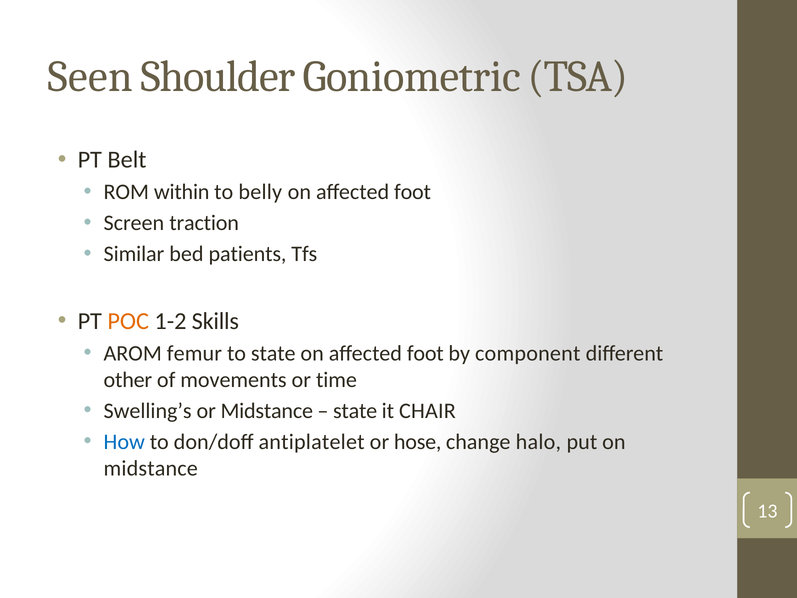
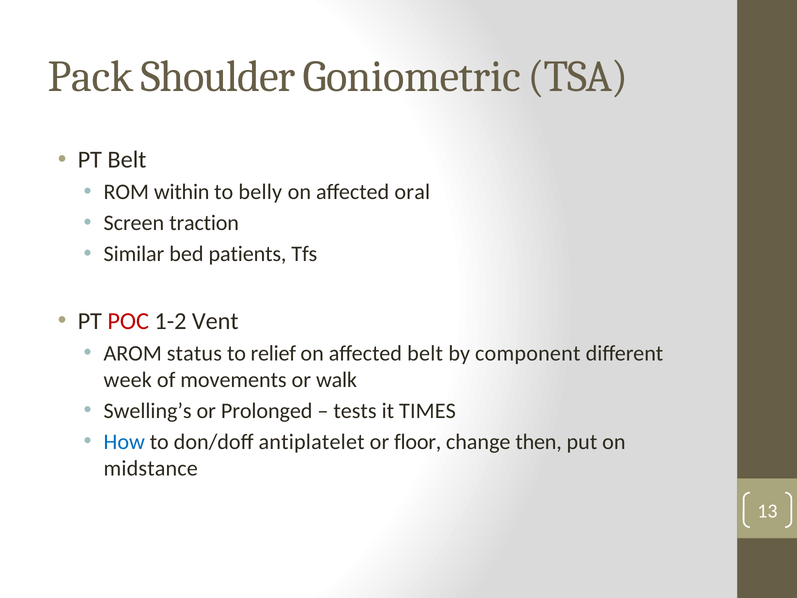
Seen: Seen -> Pack
foot at (413, 192): foot -> oral
POC colour: orange -> red
Skills: Skills -> Vent
femur: femur -> status
to state: state -> relief
foot at (425, 353): foot -> belt
other: other -> week
time: time -> walk
or Midstance: Midstance -> Prolonged
state at (355, 411): state -> tests
CHAIR: CHAIR -> TIMES
hose: hose -> floor
halo: halo -> then
